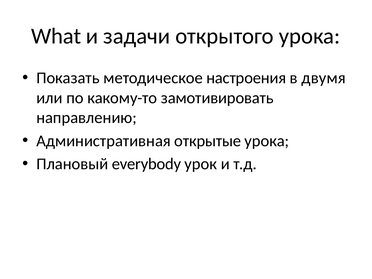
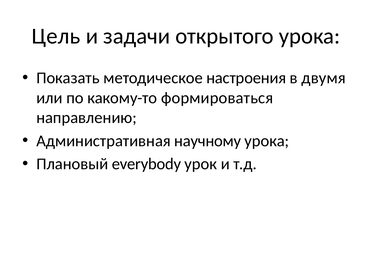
What: What -> Цель
замотивировать: замотивировать -> формироваться
открытые: открытые -> научному
